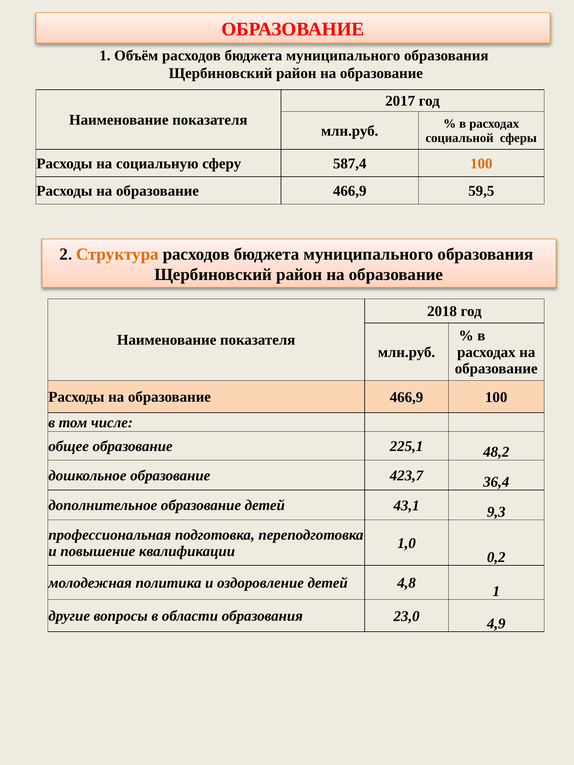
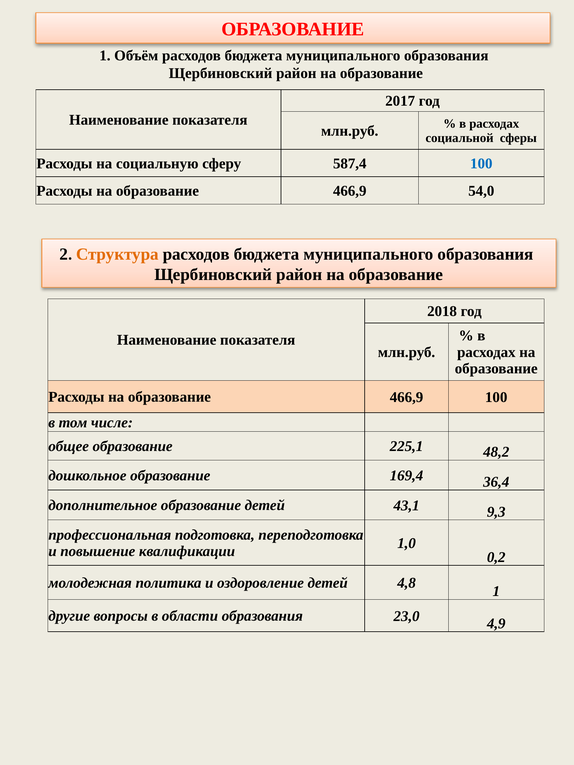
100 at (481, 164) colour: orange -> blue
59,5: 59,5 -> 54,0
423,7: 423,7 -> 169,4
